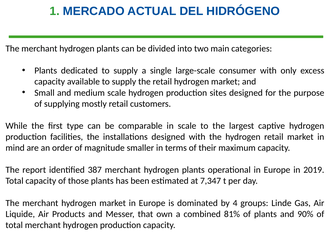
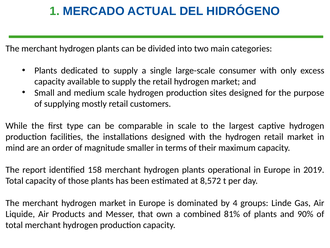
387: 387 -> 158
7,347: 7,347 -> 8,572
